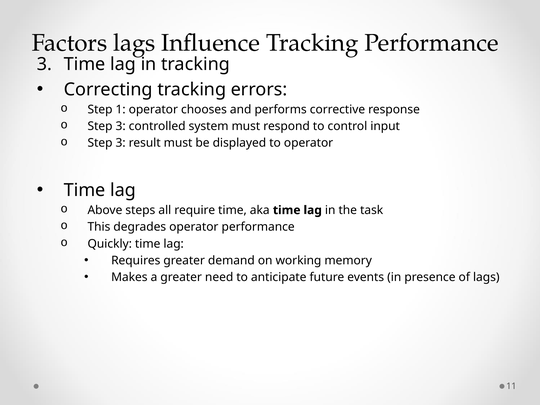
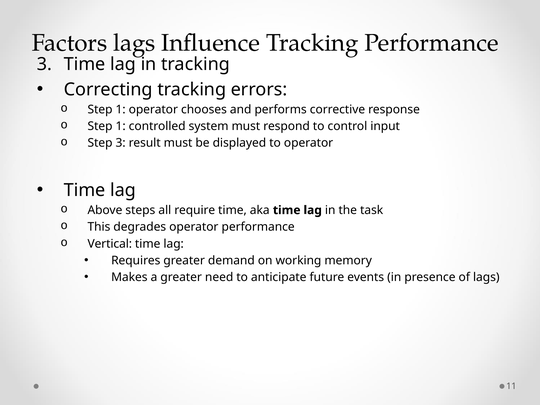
3 at (121, 126): 3 -> 1
Quickly: Quickly -> Vertical
